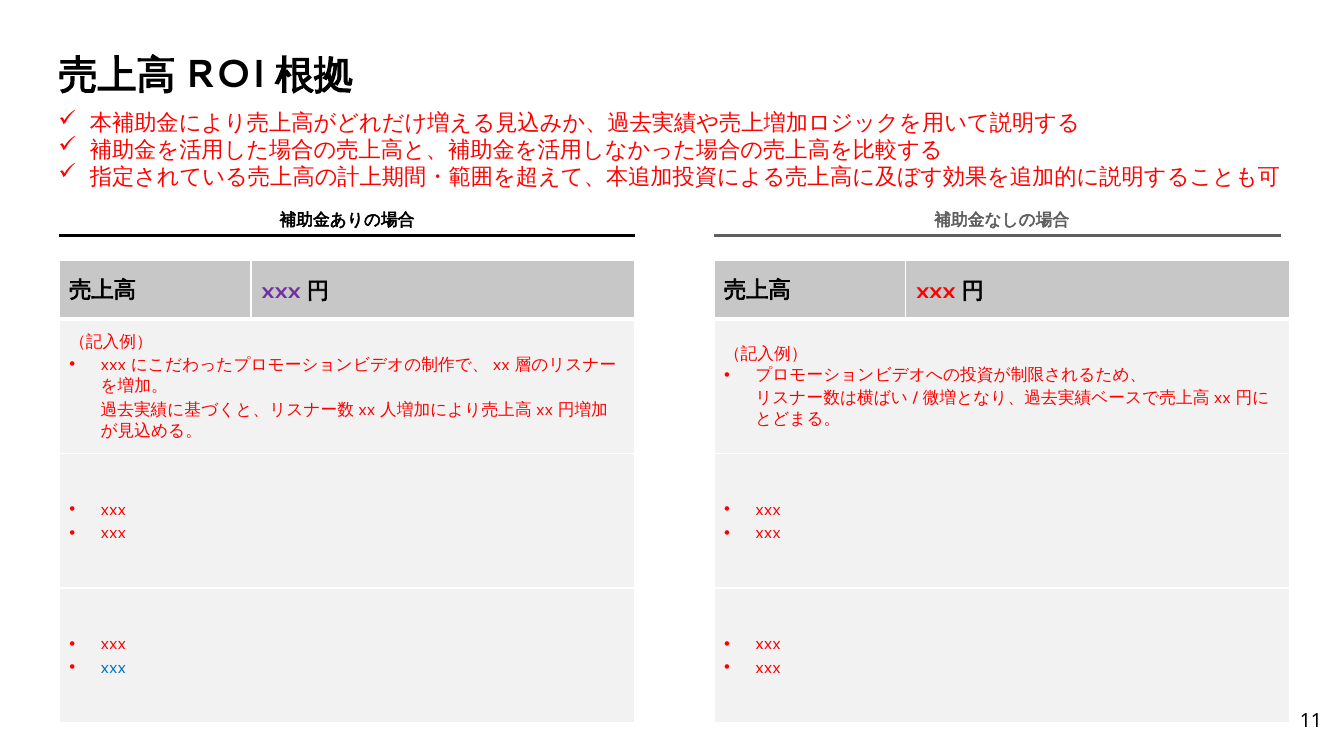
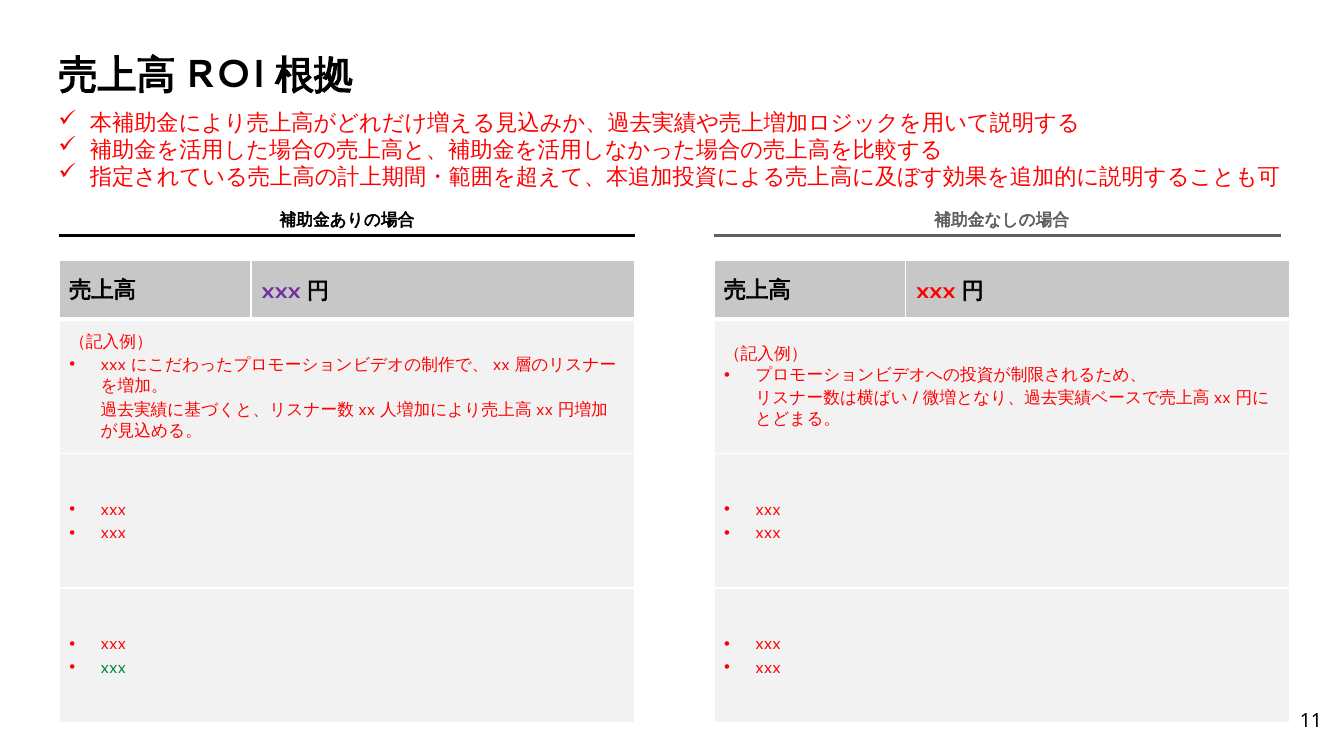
xxx at (113, 667) colour: blue -> green
